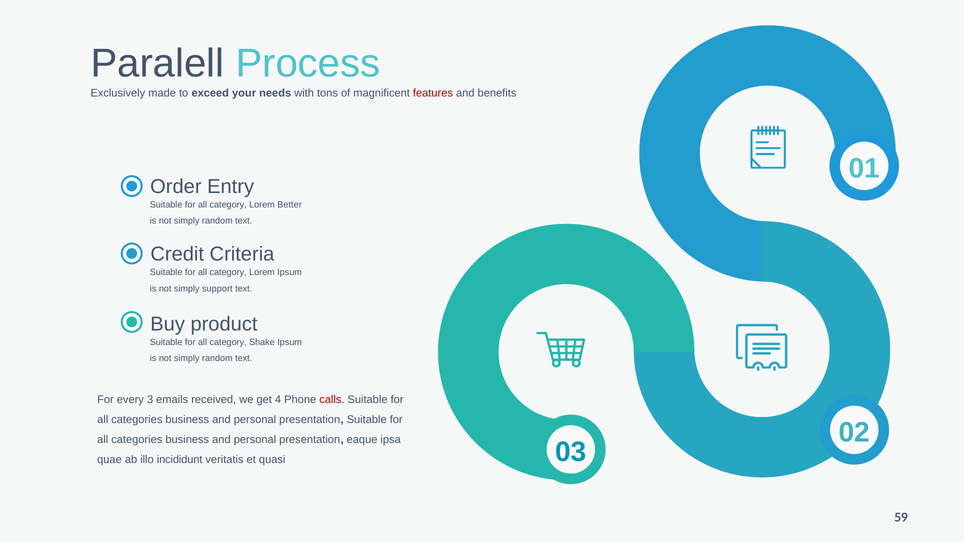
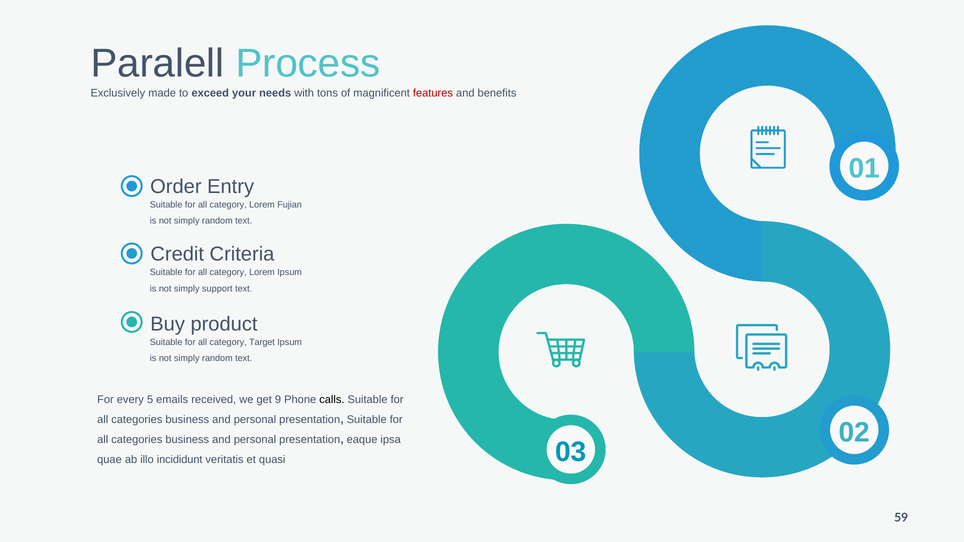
Better: Better -> Fujian
Shake: Shake -> Target
3: 3 -> 5
4: 4 -> 9
calls colour: red -> black
